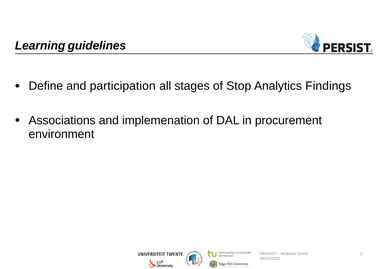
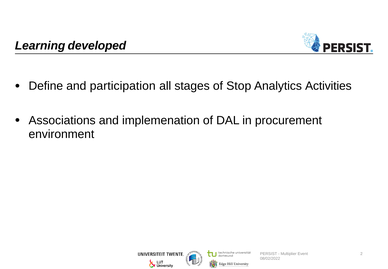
guidelines: guidelines -> developed
Findings: Findings -> Activities
